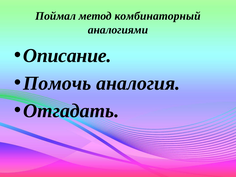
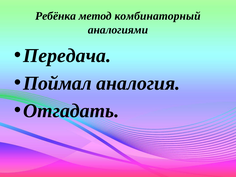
Поймал: Поймал -> Ребёнка
Описание: Описание -> Передача
Помочь: Помочь -> Поймал
